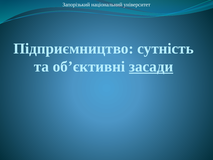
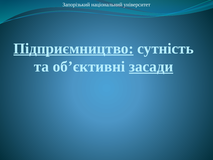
Підприємництво underline: none -> present
